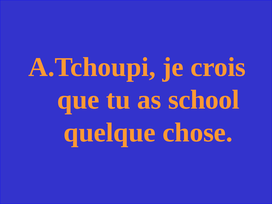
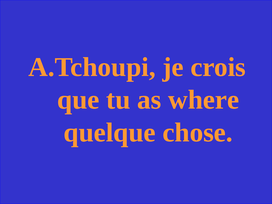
school: school -> where
